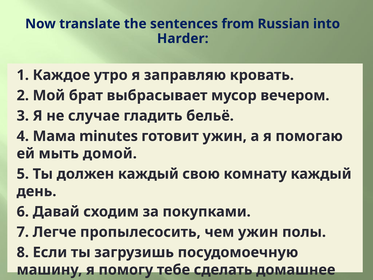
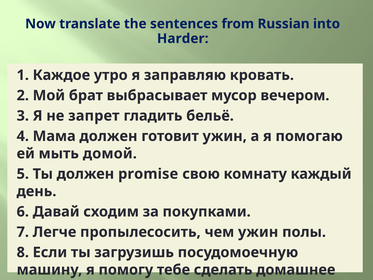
случае: случае -> запрет
Мама minutes: minutes -> должен
должен каждый: каждый -> promise
